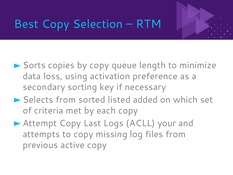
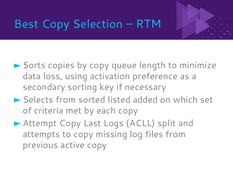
your: your -> split
